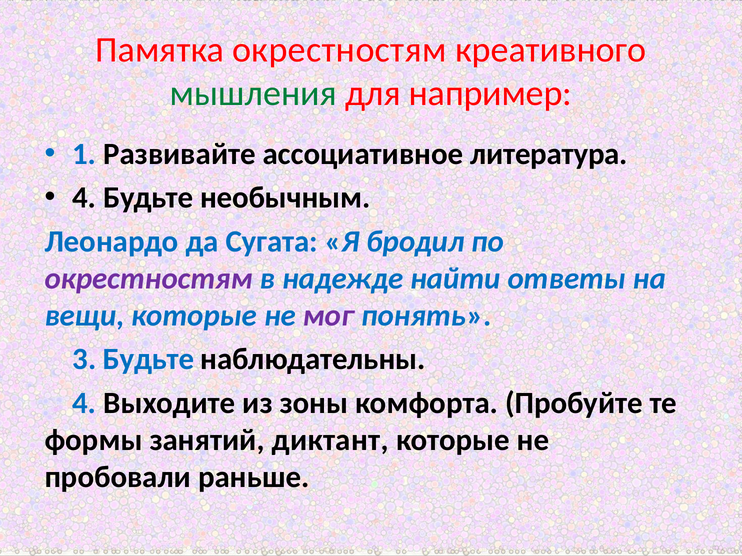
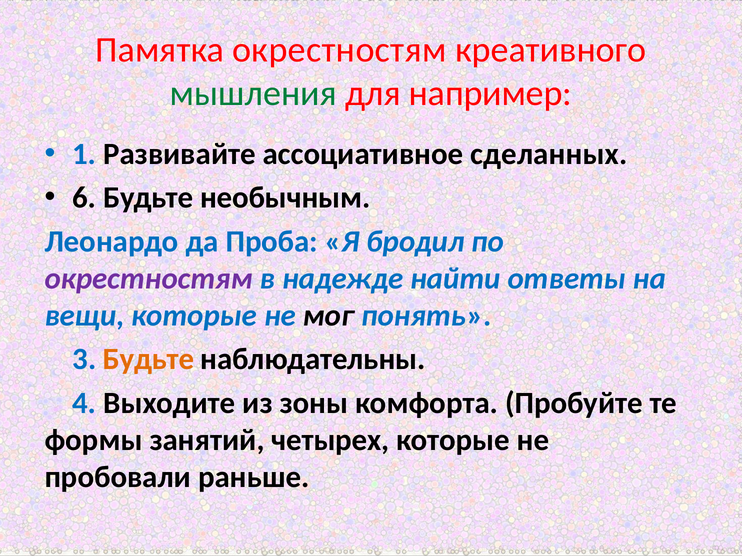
литература: литература -> сделанных
4 at (84, 198): 4 -> 6
Сугата: Сугата -> Проба
мог colour: purple -> black
Будьте at (149, 360) colour: blue -> orange
диктант: диктант -> четырех
